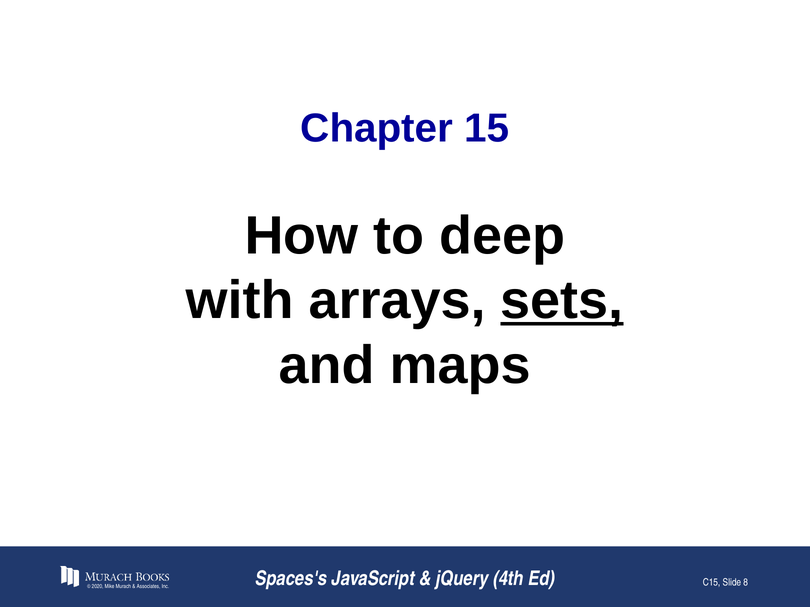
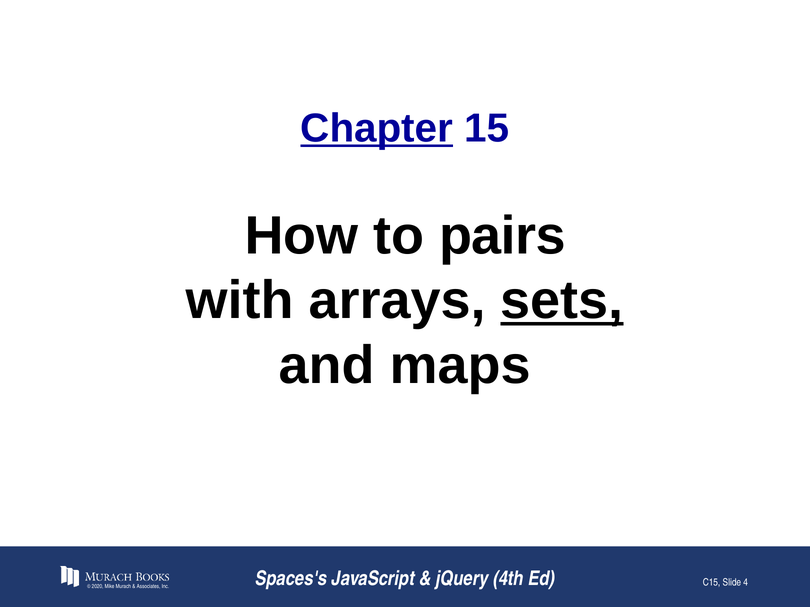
Chapter underline: none -> present
deep: deep -> pairs
8: 8 -> 4
